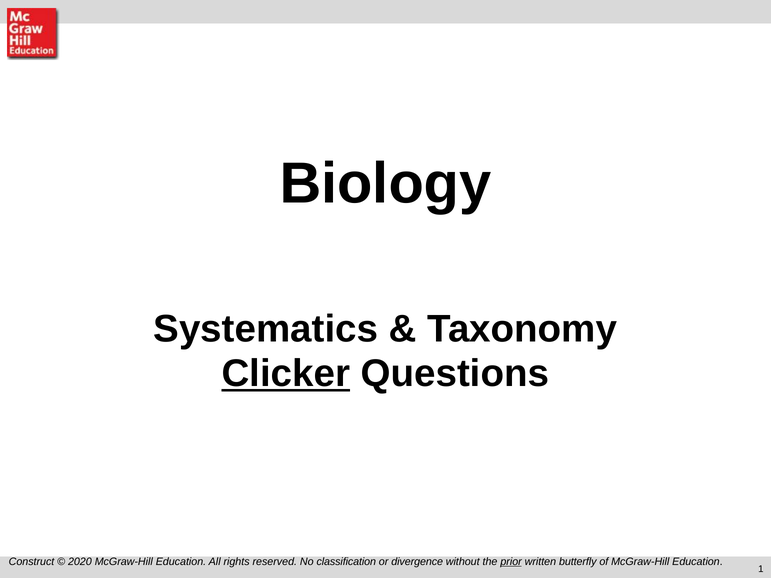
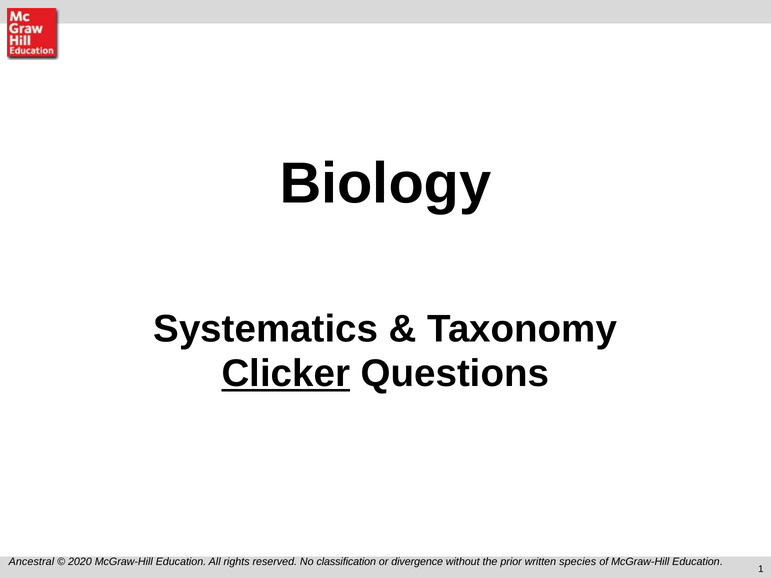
Construct: Construct -> Ancestral
prior underline: present -> none
butterfly: butterfly -> species
